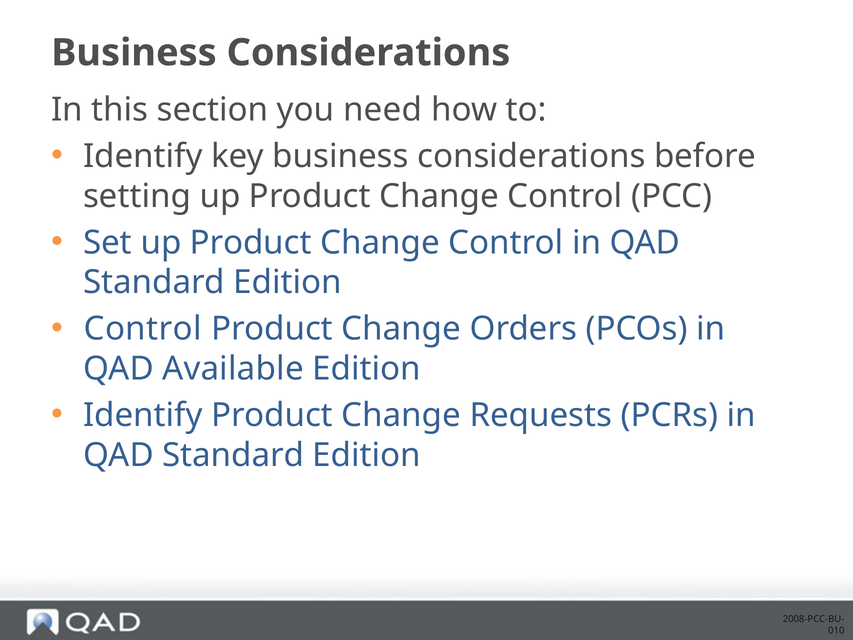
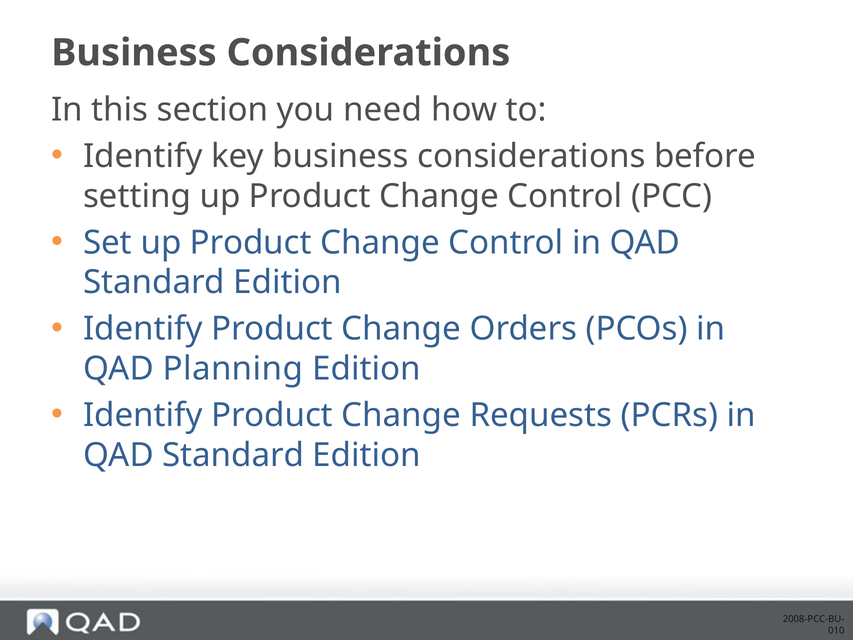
Control at (143, 329): Control -> Identify
Available: Available -> Planning
